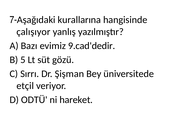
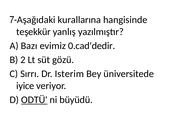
çalışıyor: çalışıyor -> teşekkür
9.cad'dedir: 9.cad'dedir -> 0.cad'dedir
5: 5 -> 2
Şişman: Şişman -> Isterim
etçil: etçil -> iyice
ODTÜ underline: none -> present
hareket: hareket -> büyüdü
